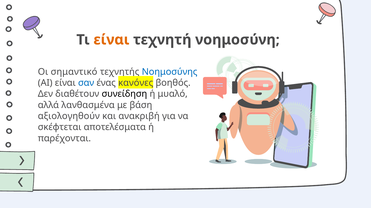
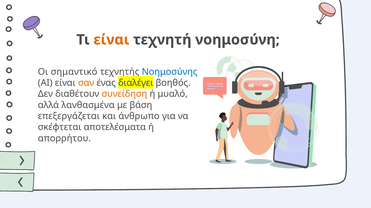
σαν colour: blue -> orange
κανόνες: κανόνες -> διαλέγει
συνείδηση colour: black -> orange
αξιολογηθούν: αξιολογηθούν -> επεξεργάζεται
ανακριβή: ανακριβή -> άνθρωπο
παρέχονται: παρέχονται -> απορρήτου
